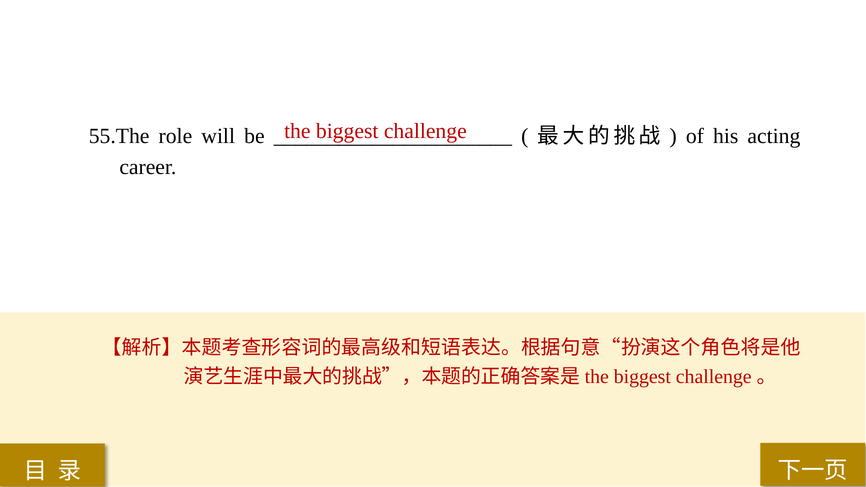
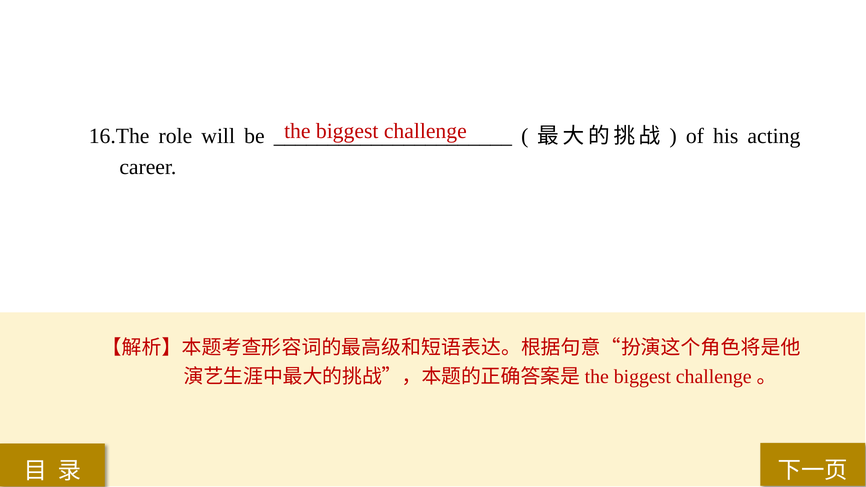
55.The: 55.The -> 16.The
